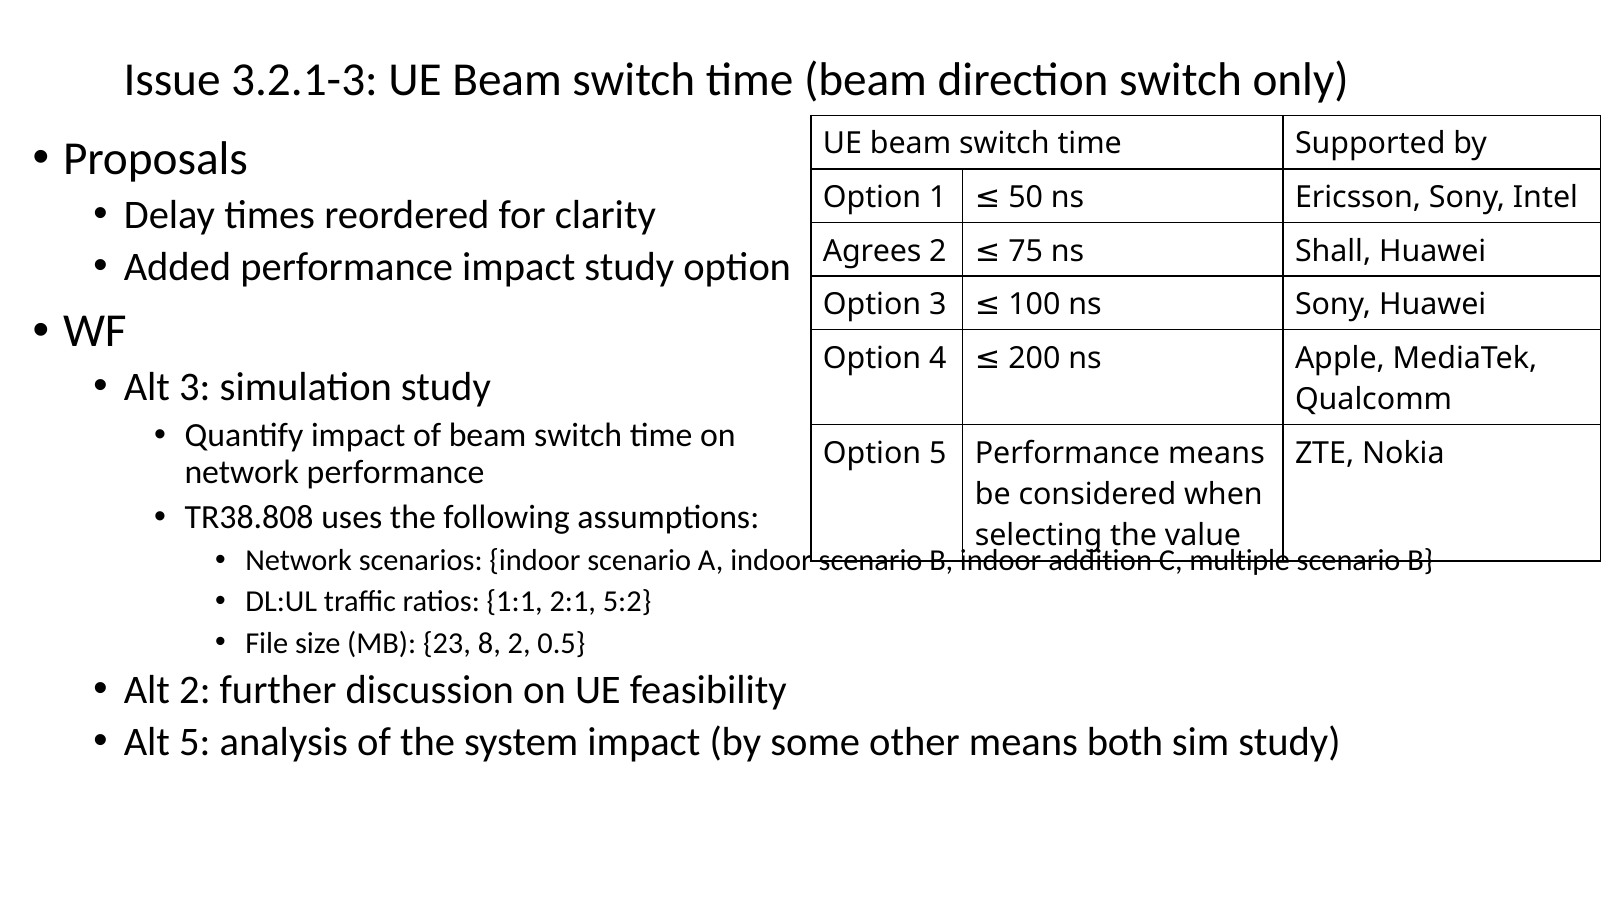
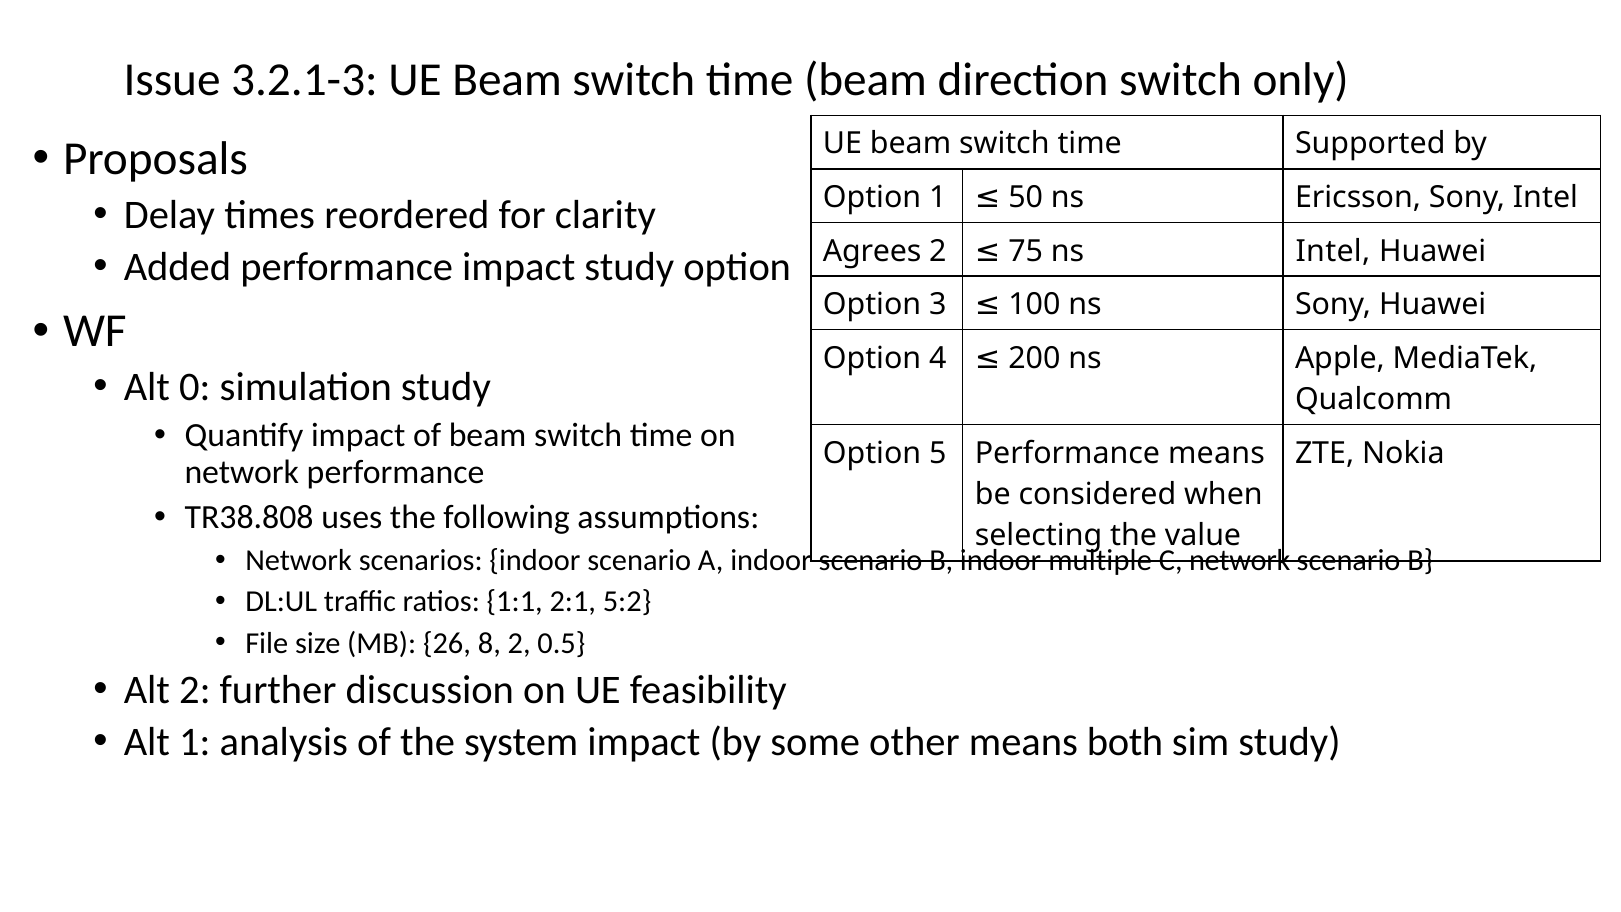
ns Shall: Shall -> Intel
Alt 3: 3 -> 0
addition: addition -> multiple
C multiple: multiple -> network
23: 23 -> 26
Alt 5: 5 -> 1
